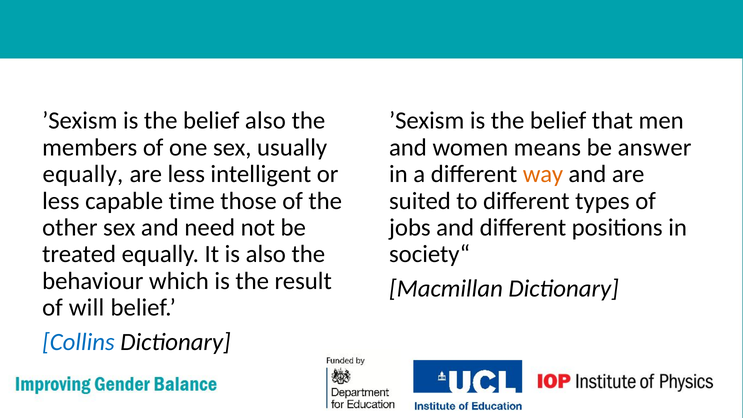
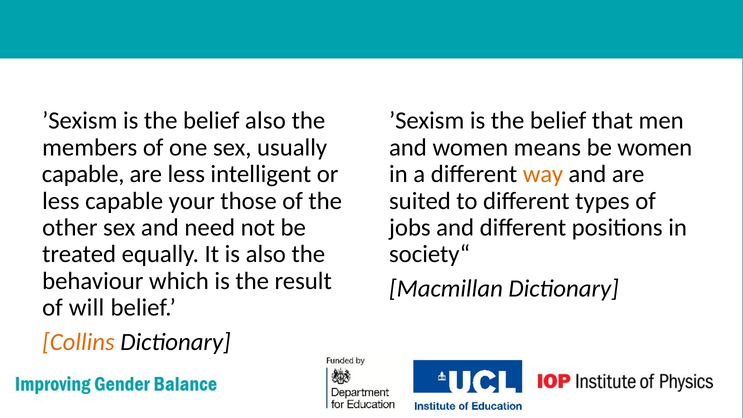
be answer: answer -> women
equally at (83, 174): equally -> capable
time: time -> your
Collins colour: blue -> orange
